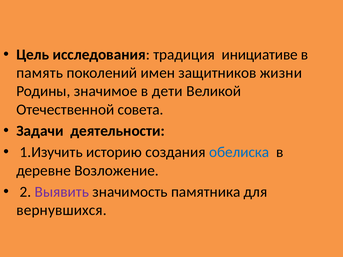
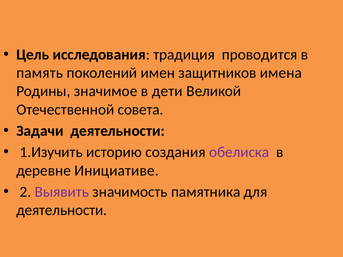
инициативе: инициативе -> проводится
жизни: жизни -> имена
обелиска colour: blue -> purple
Возложение: Возложение -> Инициативе
вернувшихся at (62, 210): вернувшихся -> деятельности
